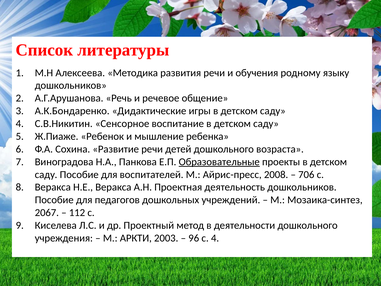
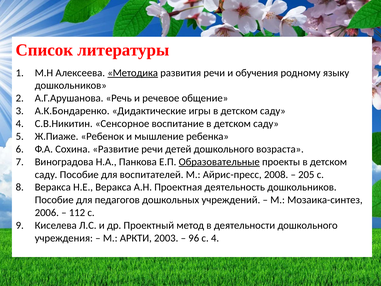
Методика underline: none -> present
706: 706 -> 205
2067: 2067 -> 2006
